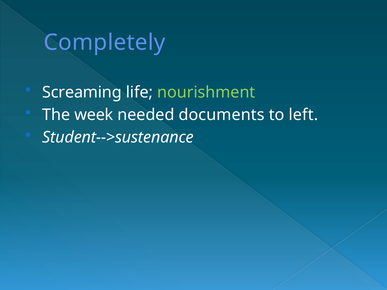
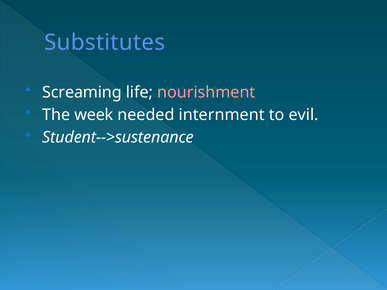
Completely: Completely -> Substitutes
nourishment colour: light green -> pink
documents: documents -> internment
left: left -> evil
